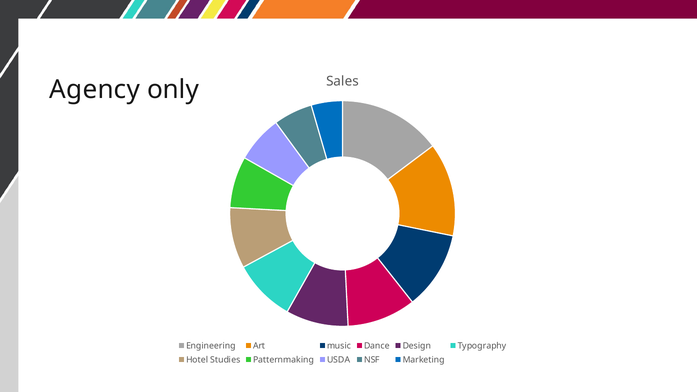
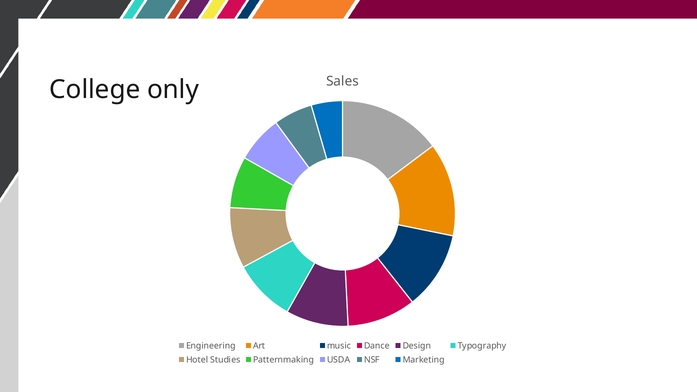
Agency: Agency -> College
